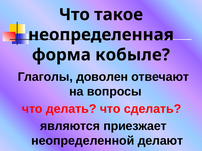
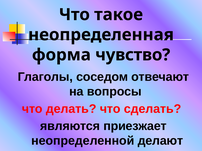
кобыле: кобыле -> чувство
доволен: доволен -> соседом
